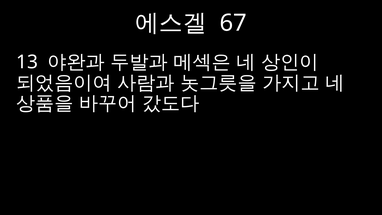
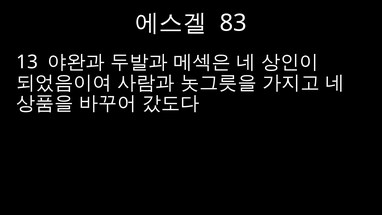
67: 67 -> 83
